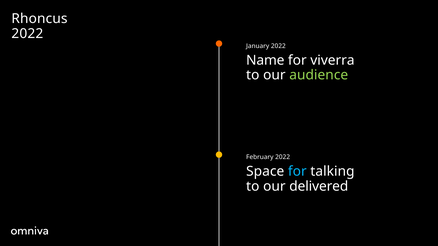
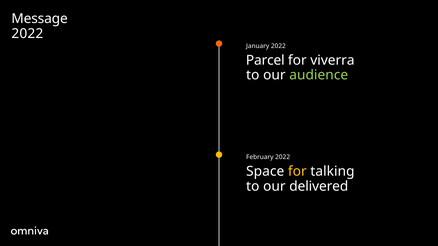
Rhoncus: Rhoncus -> Message
Name: Name -> Parcel
for at (297, 172) colour: light blue -> yellow
